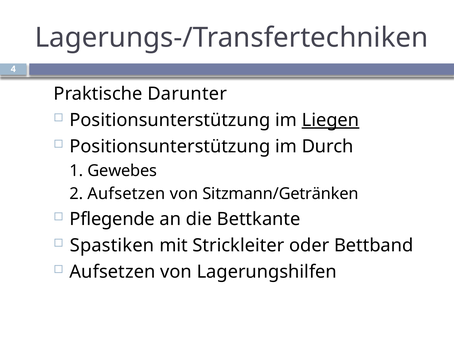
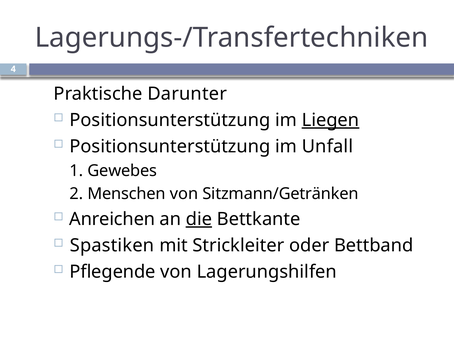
Durch: Durch -> Unfall
2 Aufsetzen: Aufsetzen -> Menschen
Pflegende: Pflegende -> Anreichen
die underline: none -> present
Aufsetzen at (112, 272): Aufsetzen -> Pflegende
